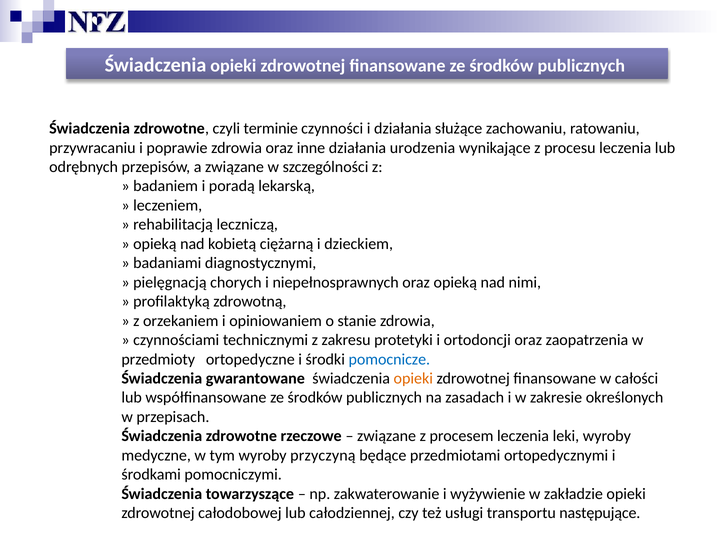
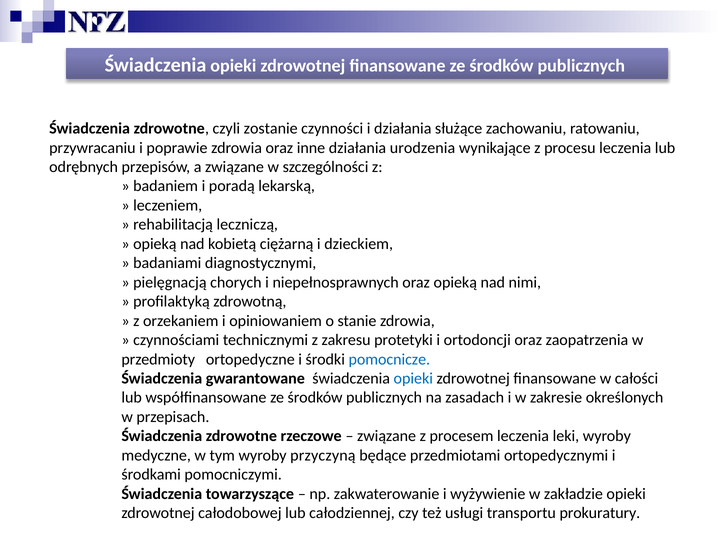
terminie: terminie -> zostanie
opieki at (413, 379) colour: orange -> blue
następujące: następujące -> prokuratury
